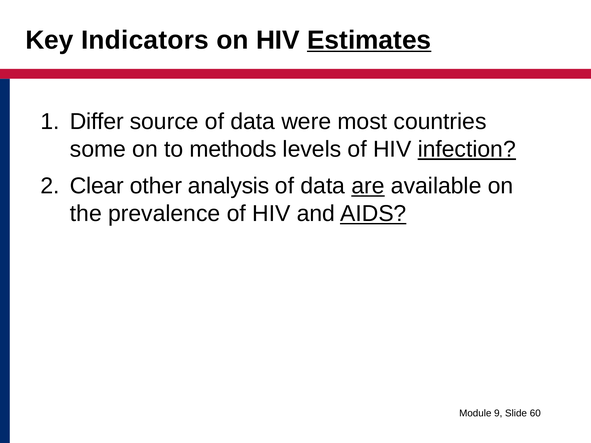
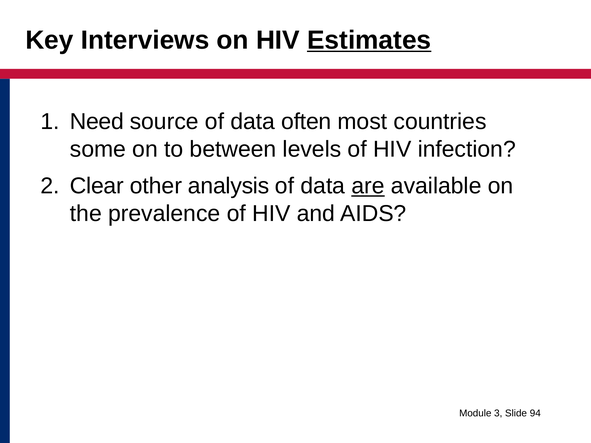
Indicators: Indicators -> Interviews
Differ: Differ -> Need
were: were -> often
methods: methods -> between
infection underline: present -> none
AIDS underline: present -> none
9: 9 -> 3
60: 60 -> 94
